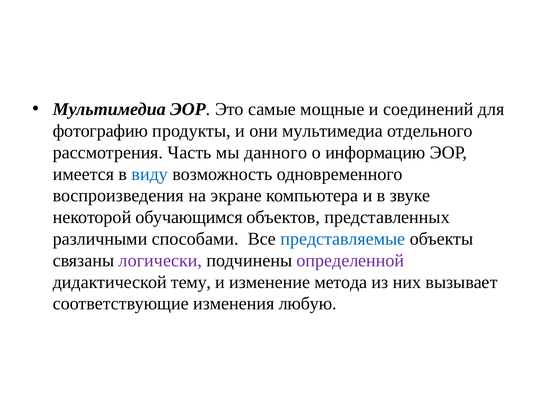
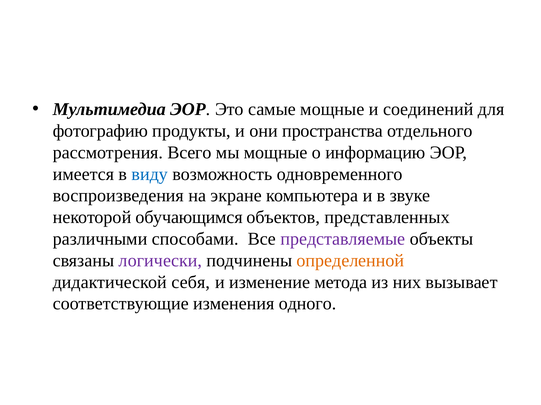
они мультимедиа: мультимедиа -> пространства
Часть: Часть -> Всего
мы данного: данного -> мощные
представляемые colour: blue -> purple
определенной colour: purple -> orange
тему: тему -> себя
любую: любую -> одного
